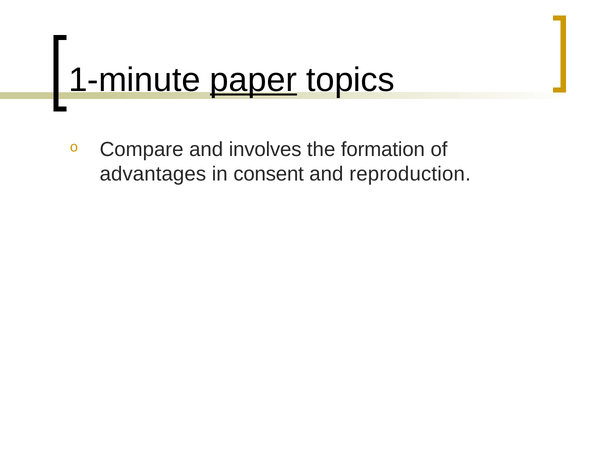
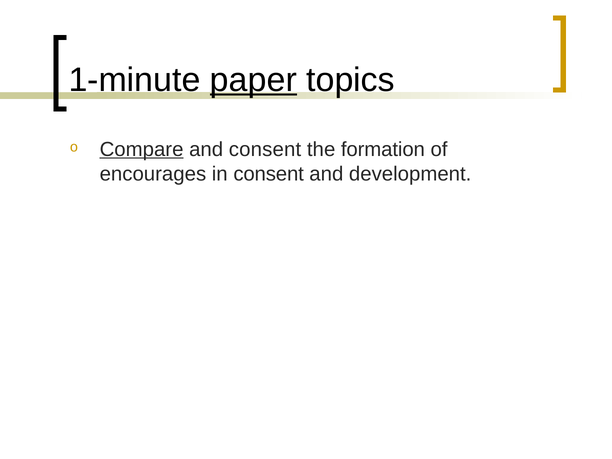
Compare underline: none -> present
and involves: involves -> consent
advantages: advantages -> encourages
reproduction: reproduction -> development
